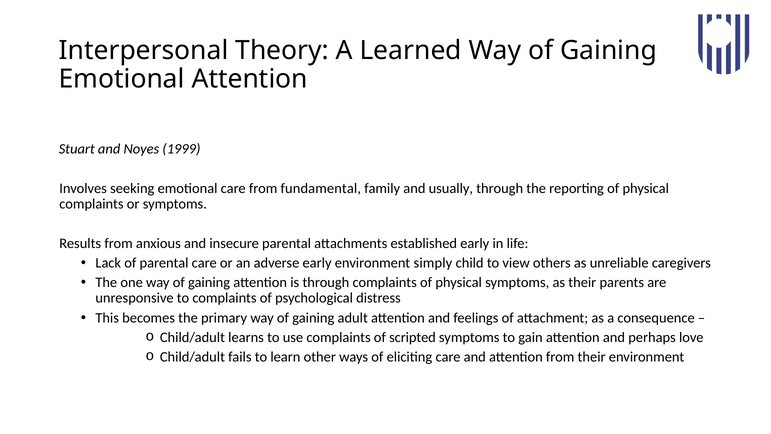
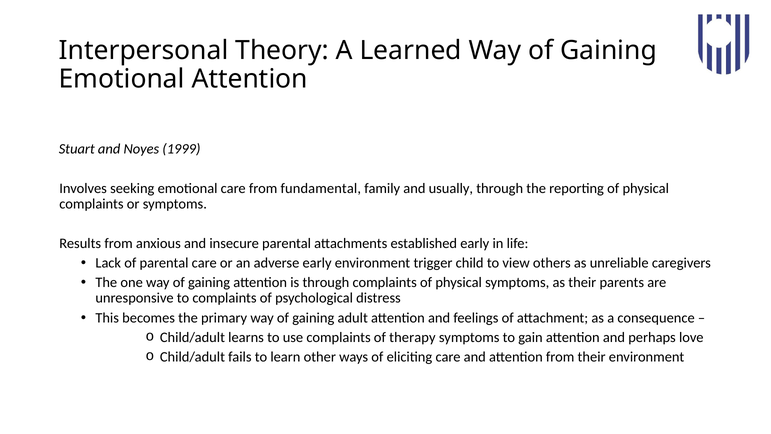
simply: simply -> trigger
scripted: scripted -> therapy
